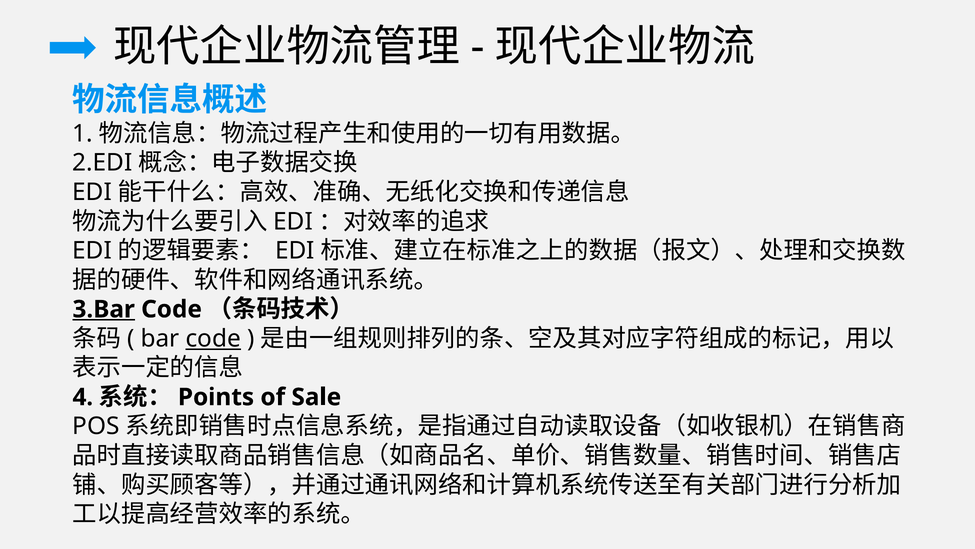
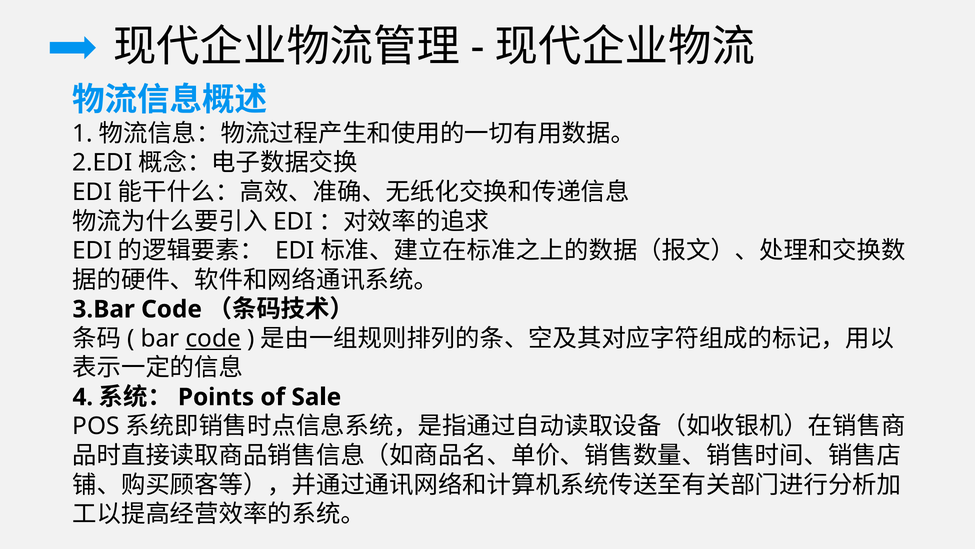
3.Bar underline: present -> none
